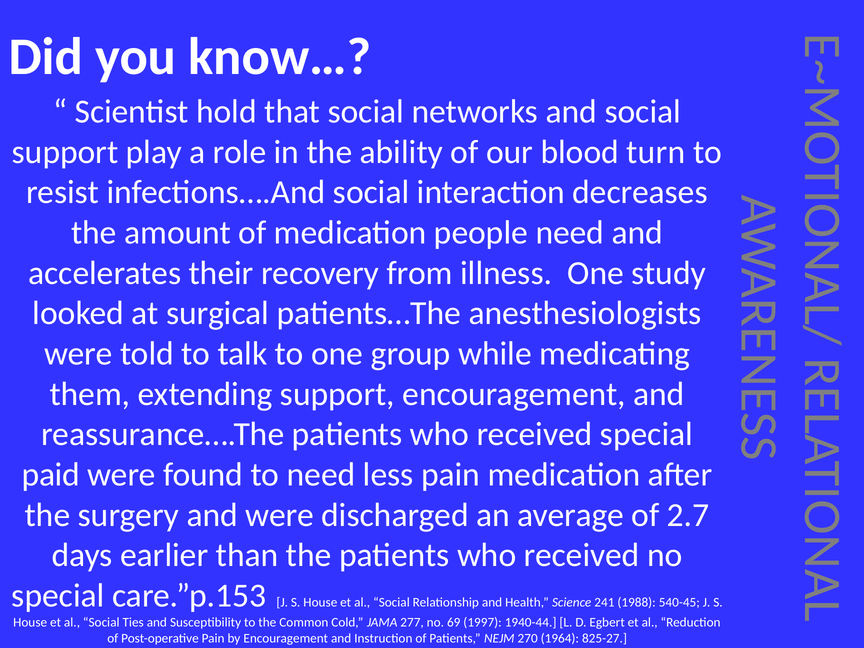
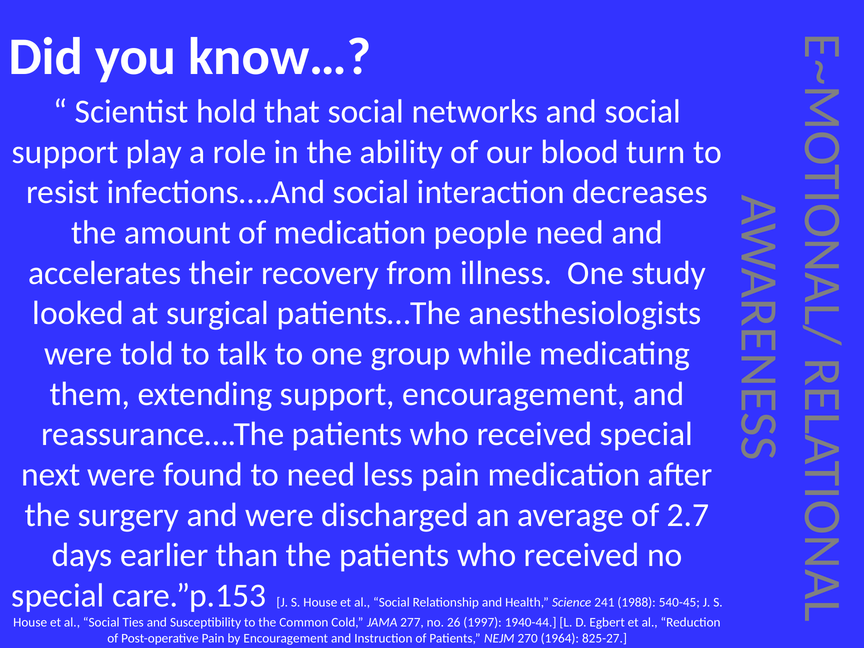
paid: paid -> next
69: 69 -> 26
